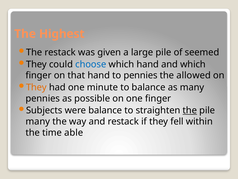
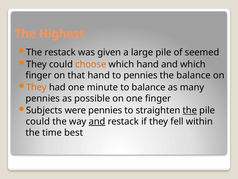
choose colour: blue -> orange
the allowed: allowed -> balance
were balance: balance -> pennies
many at (38, 121): many -> could
and at (97, 121) underline: none -> present
able: able -> best
